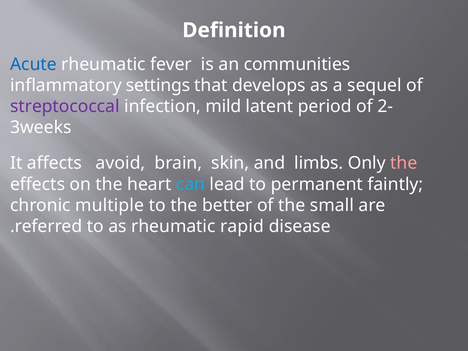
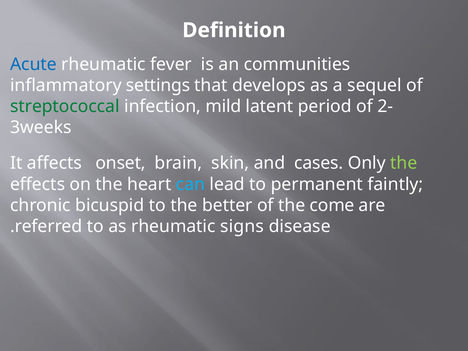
streptococcal colour: purple -> green
avoid: avoid -> onset
limbs: limbs -> cases
the at (404, 163) colour: pink -> light green
multiple: multiple -> bicuspid
small: small -> come
rapid: rapid -> signs
